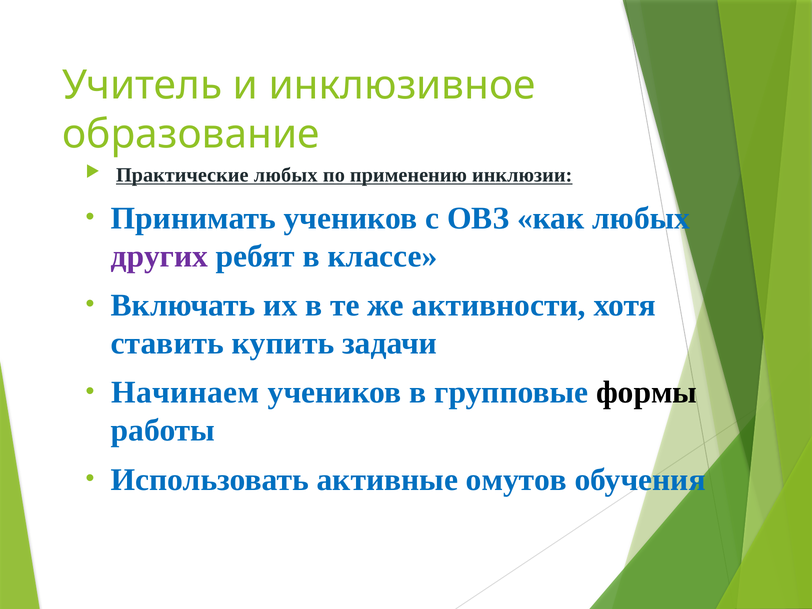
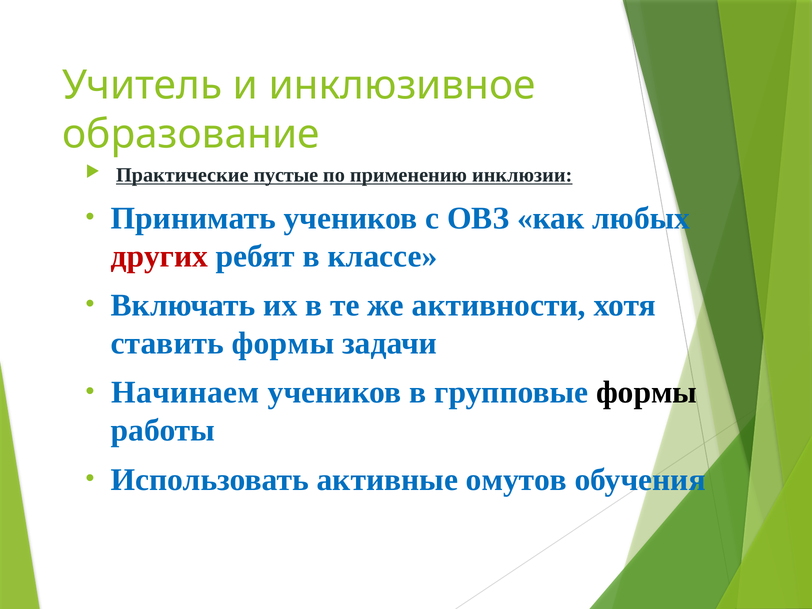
Практические любых: любых -> пустые
других colour: purple -> red
ставить купить: купить -> формы
